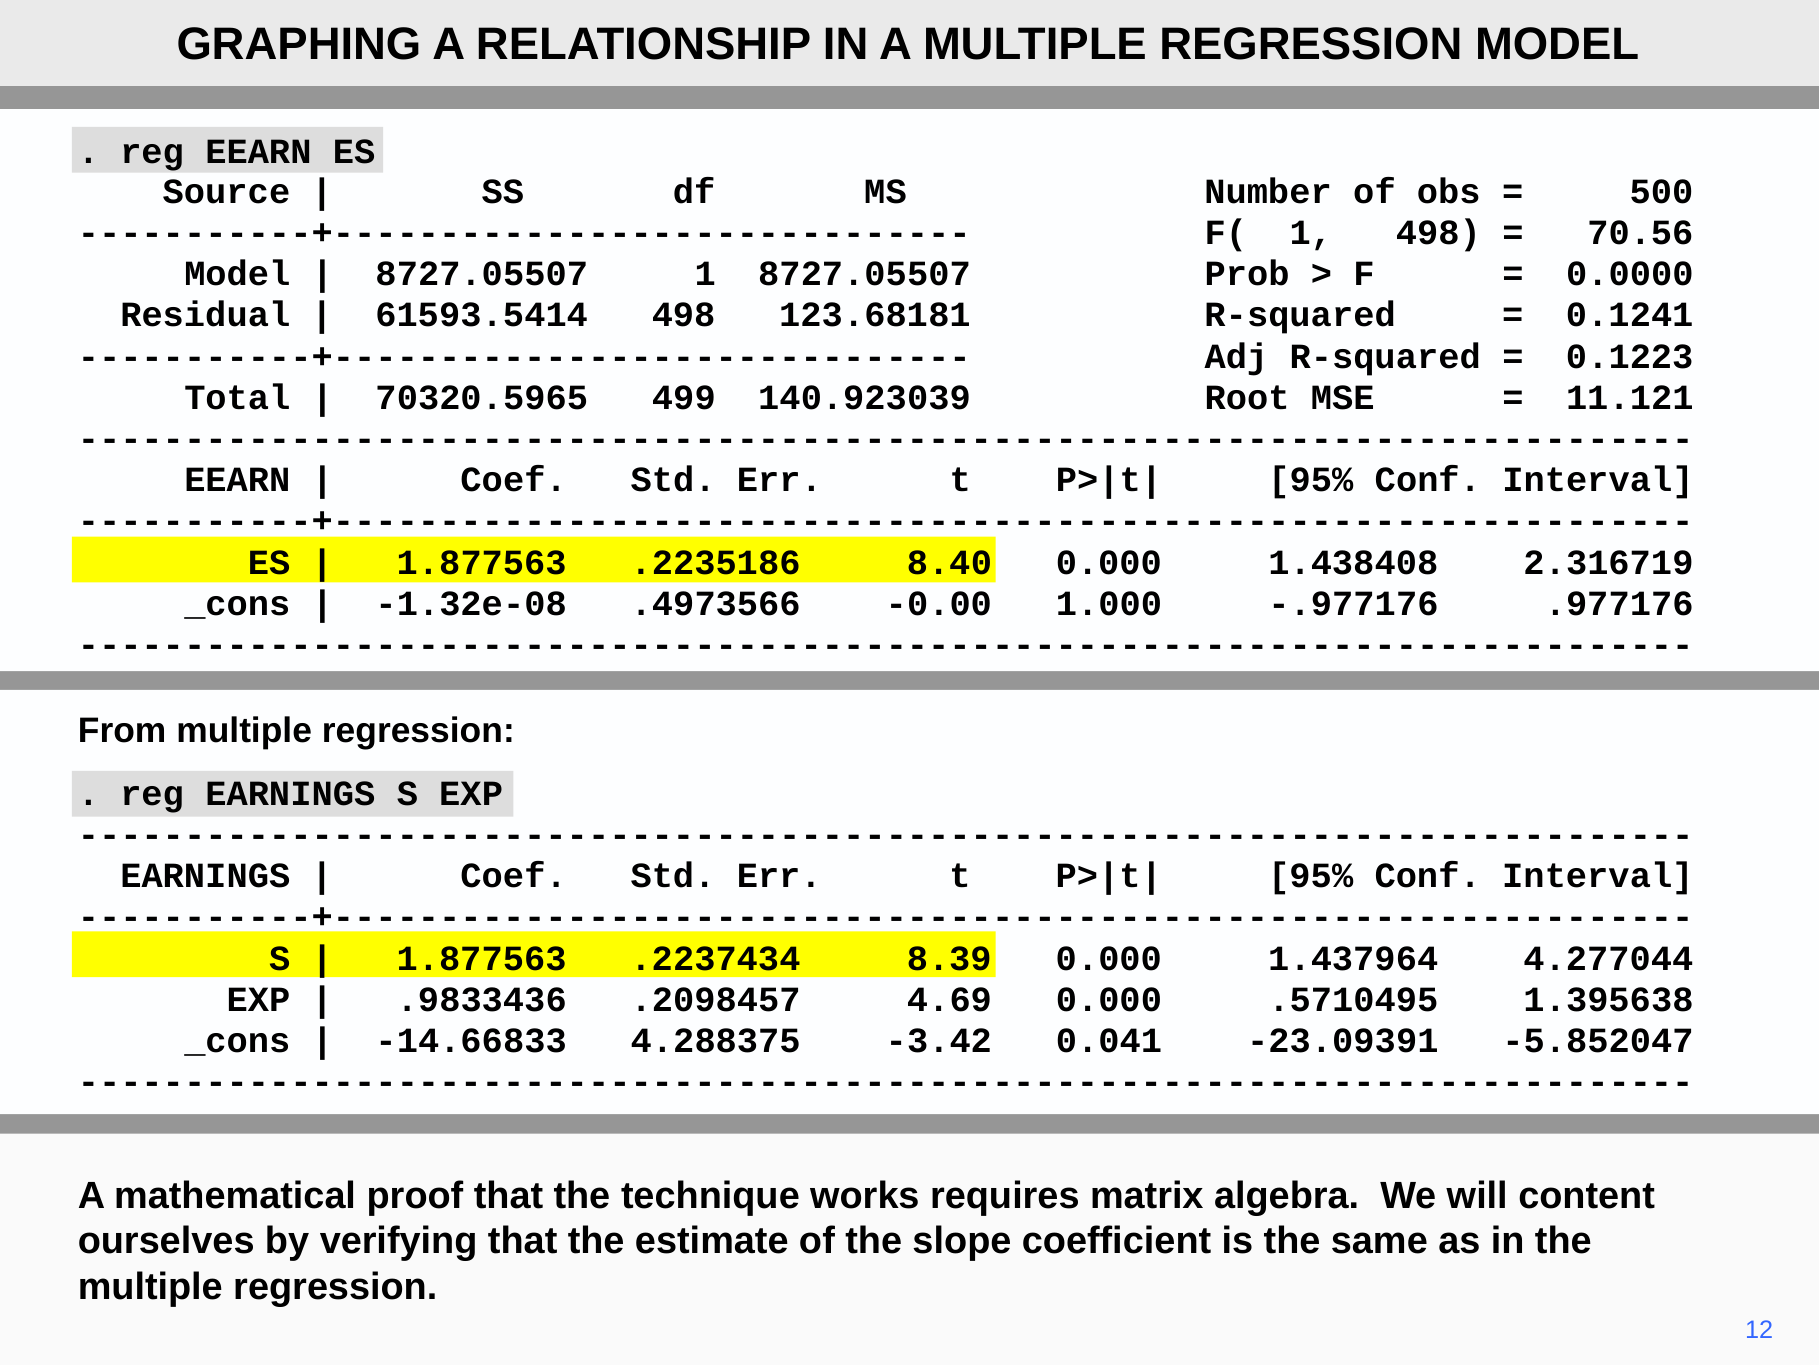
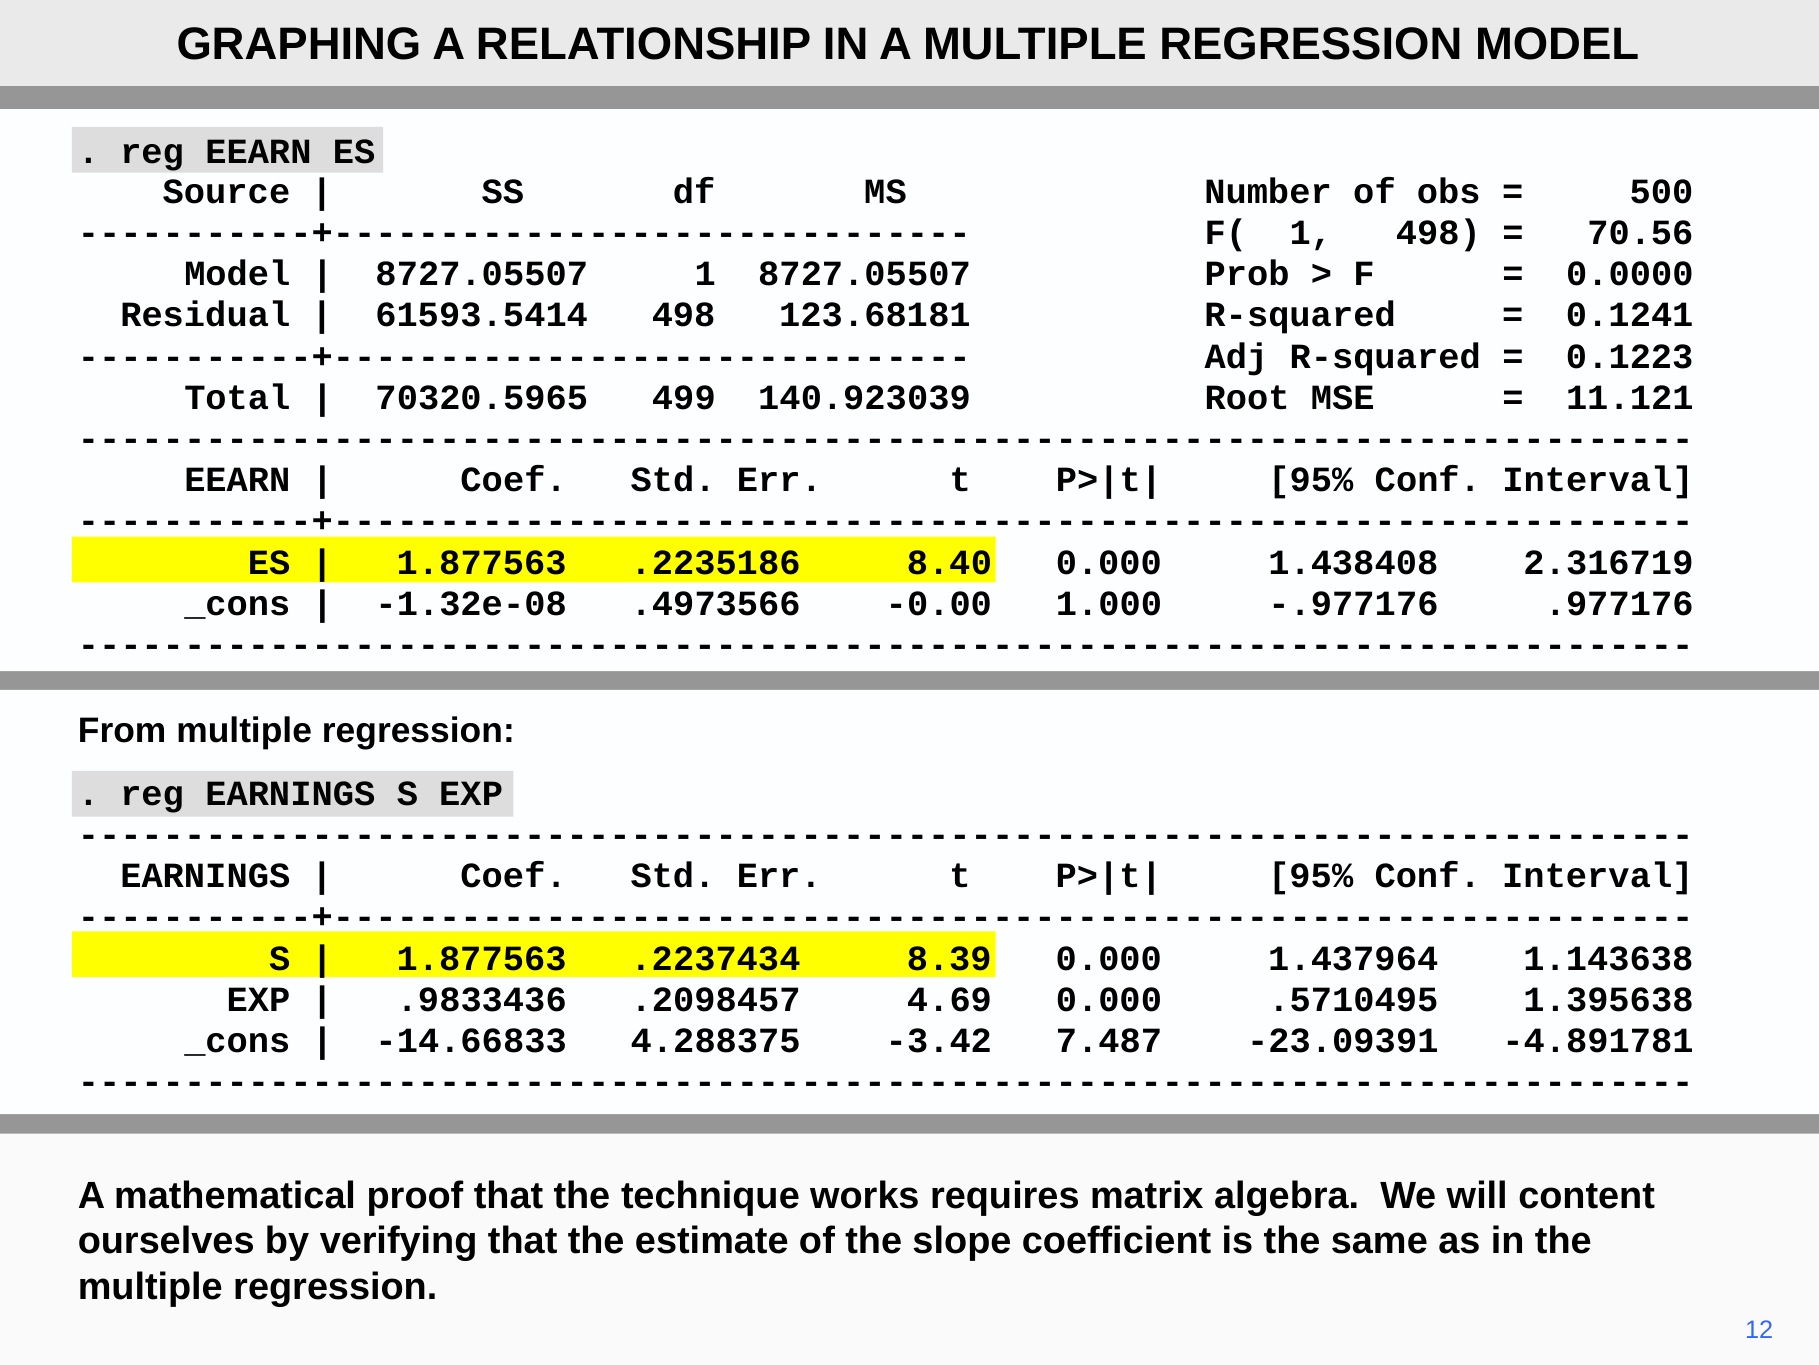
4.277044: 4.277044 -> 1.143638
0.041: 0.041 -> 7.487
-5.852047: -5.852047 -> -4.891781
